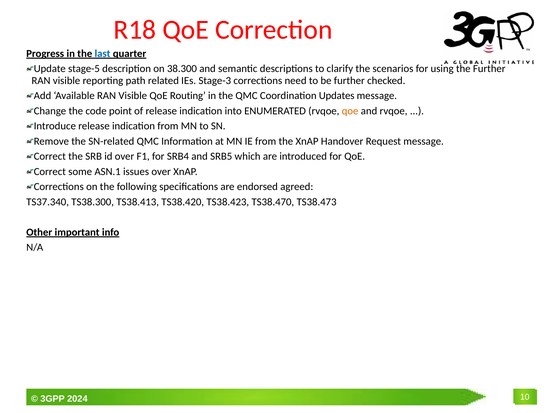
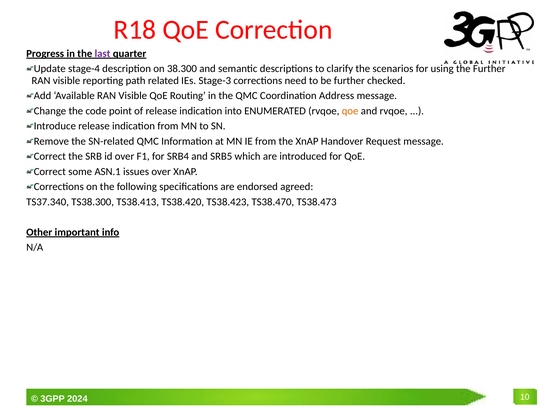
last colour: blue -> purple
stage-5: stage-5 -> stage-4
Updates: Updates -> Address
